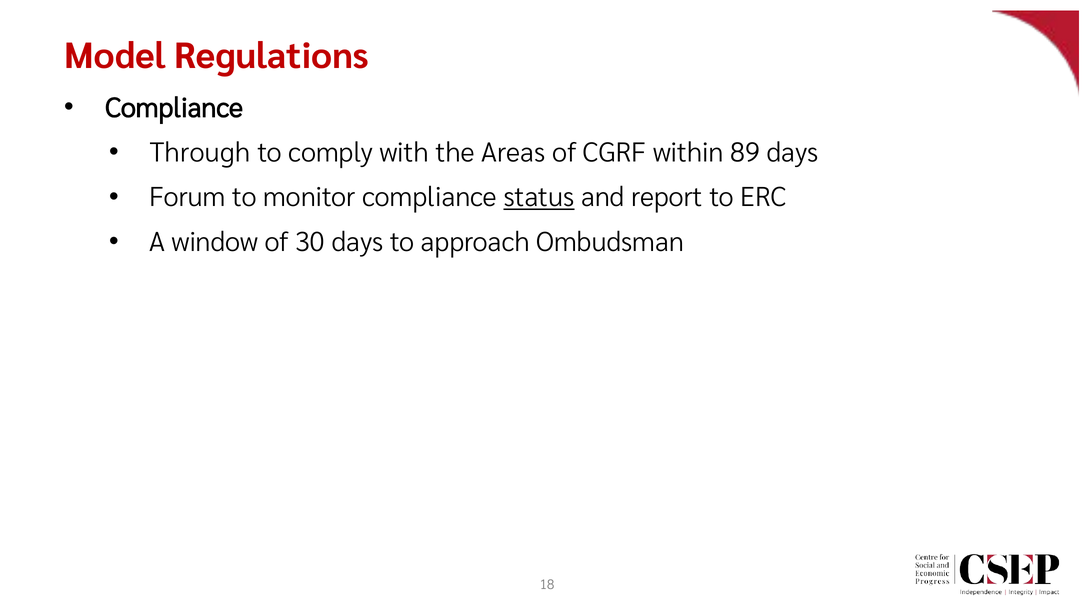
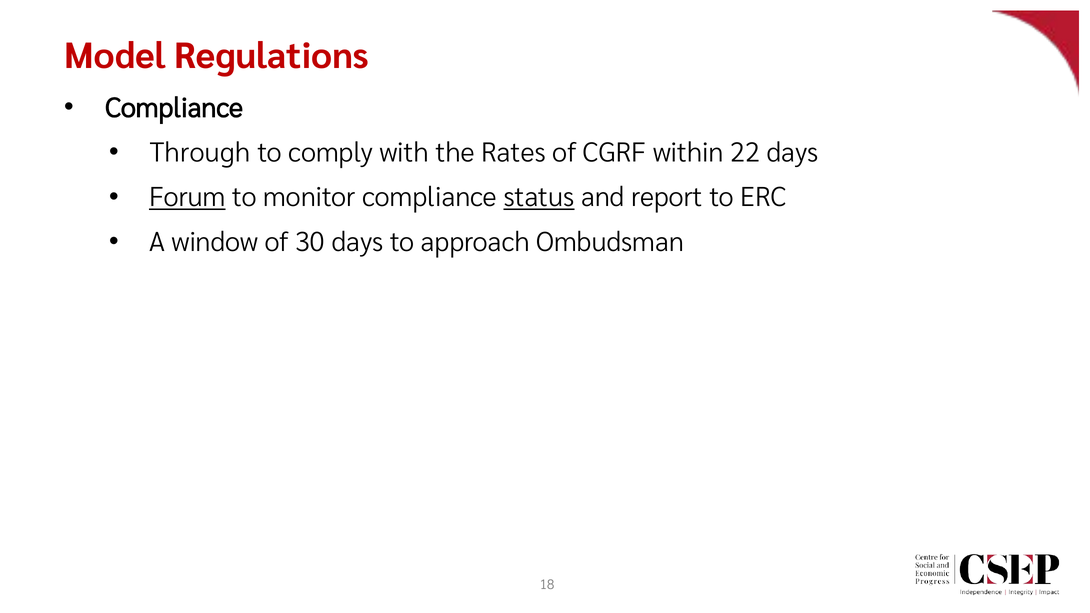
Areas: Areas -> Rates
89: 89 -> 22
Forum underline: none -> present
